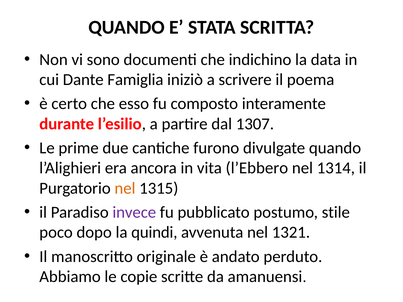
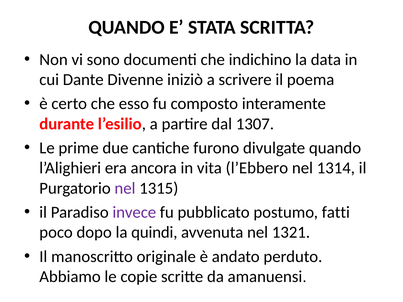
Famiglia: Famiglia -> Divenne
nel at (125, 188) colour: orange -> purple
stile: stile -> fatti
